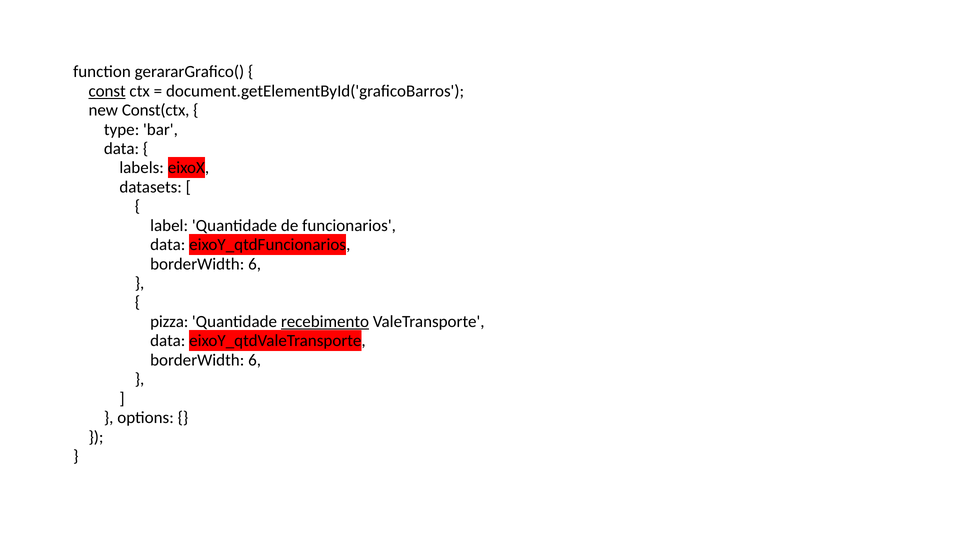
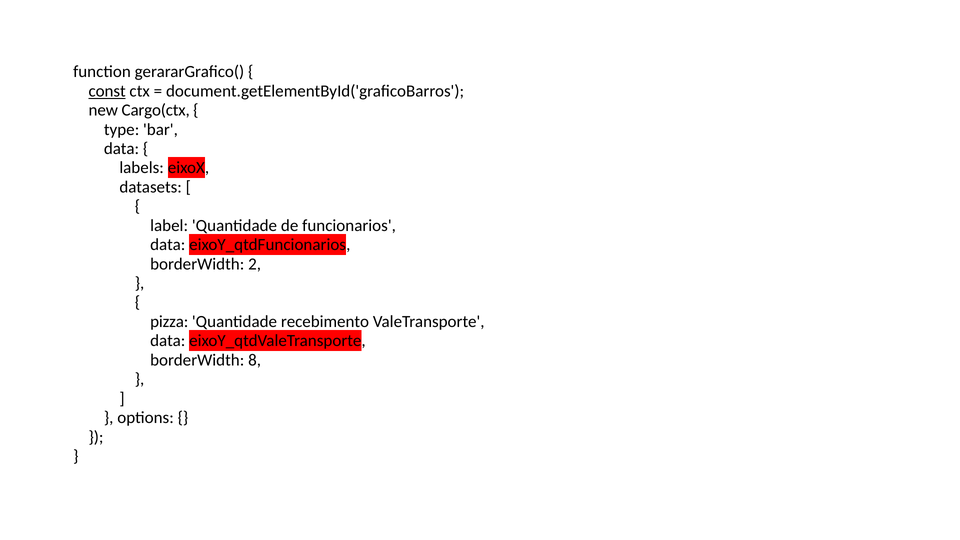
Const(ctx: Const(ctx -> Cargo(ctx
6 at (255, 264): 6 -> 2
recebimento underline: present -> none
6 at (255, 360): 6 -> 8
